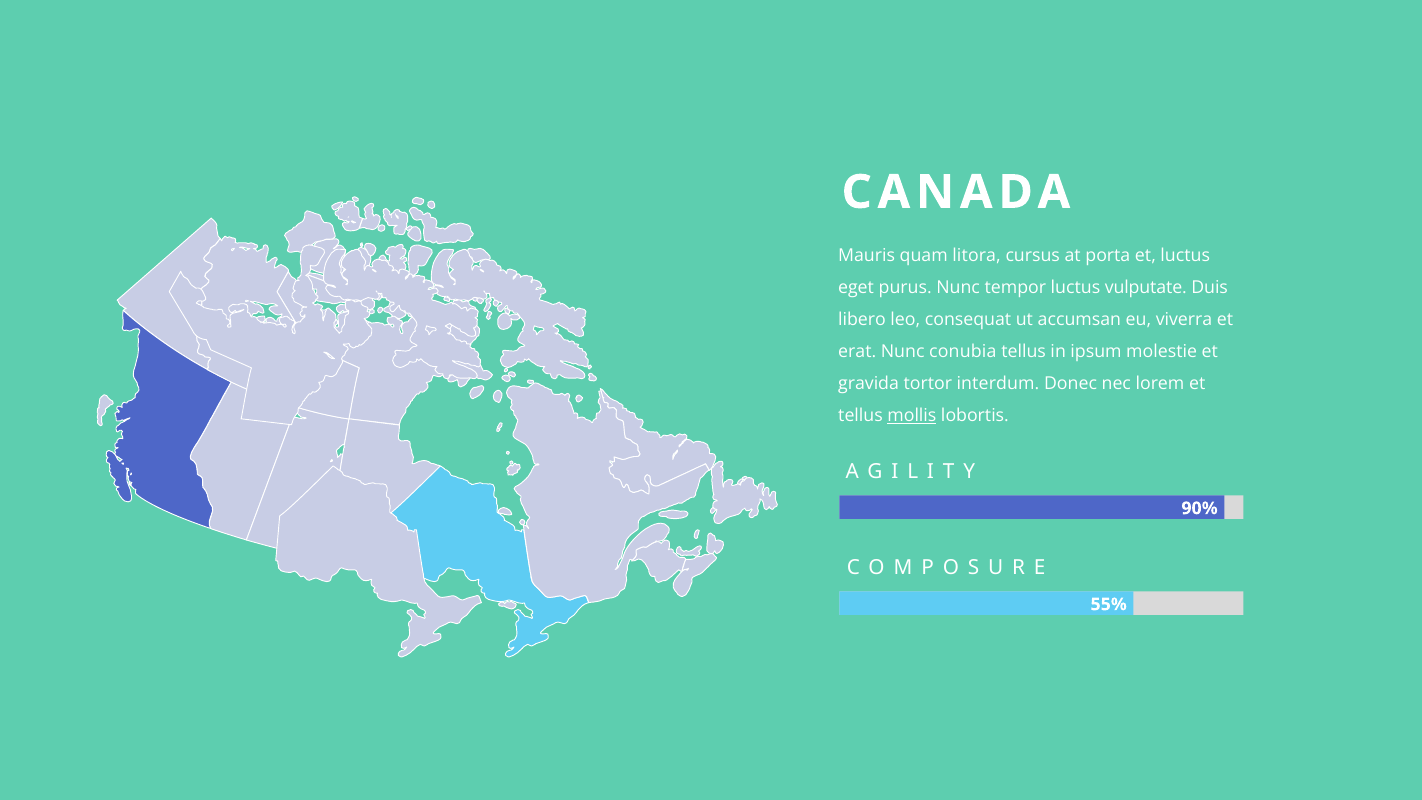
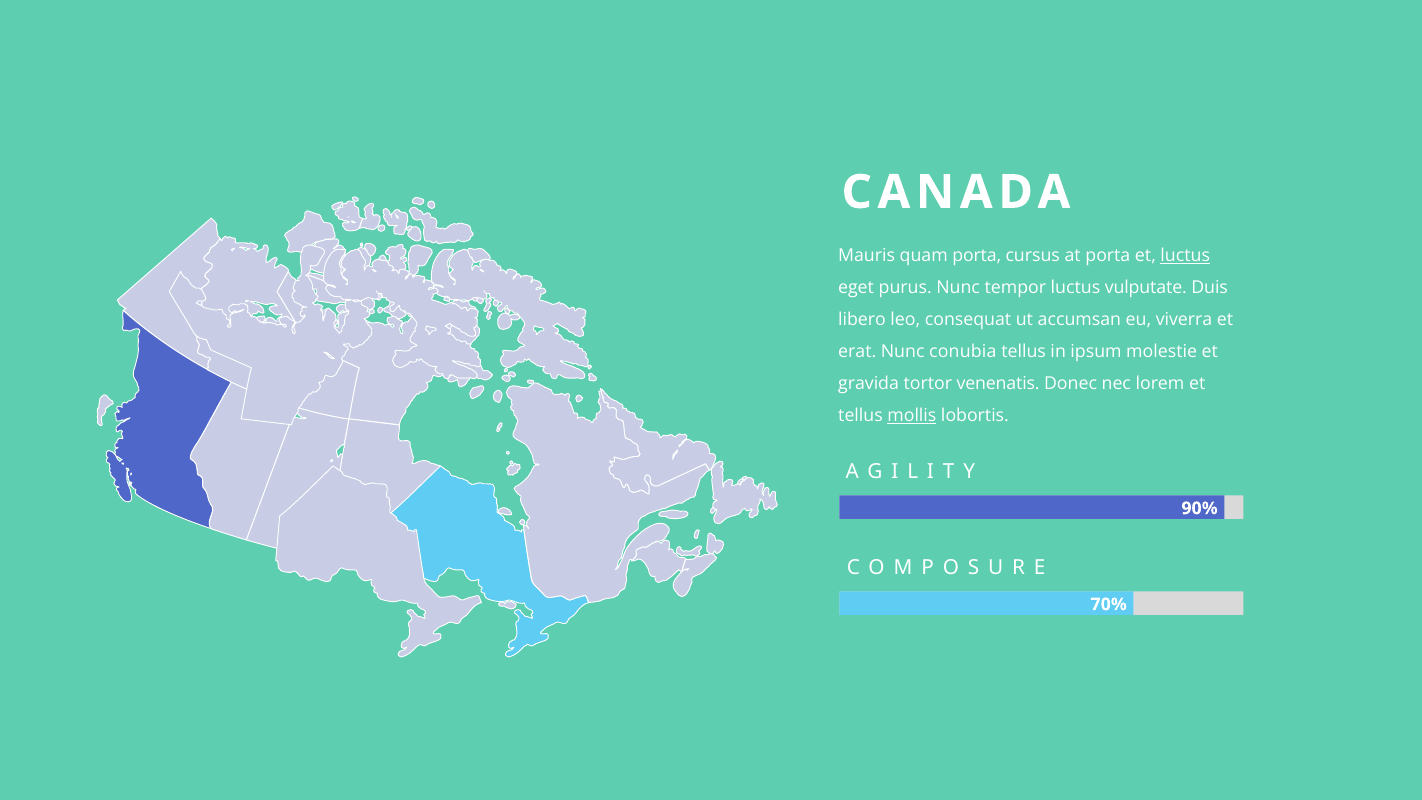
quam litora: litora -> porta
luctus at (1185, 256) underline: none -> present
interdum: interdum -> venenatis
55%: 55% -> 70%
